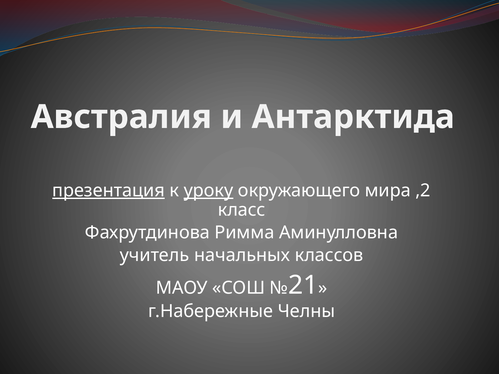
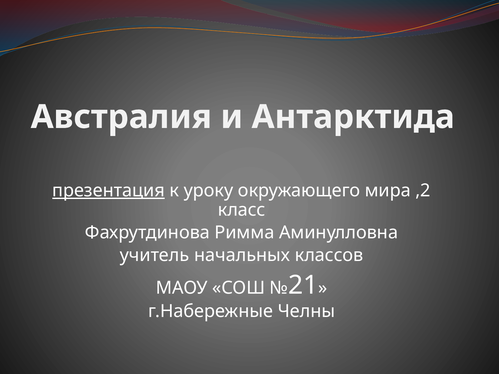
уроку underline: present -> none
